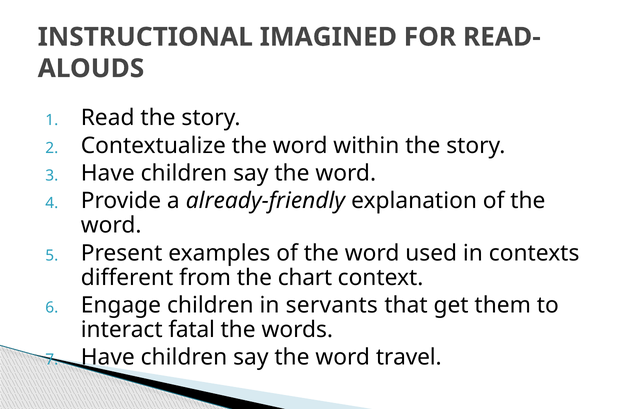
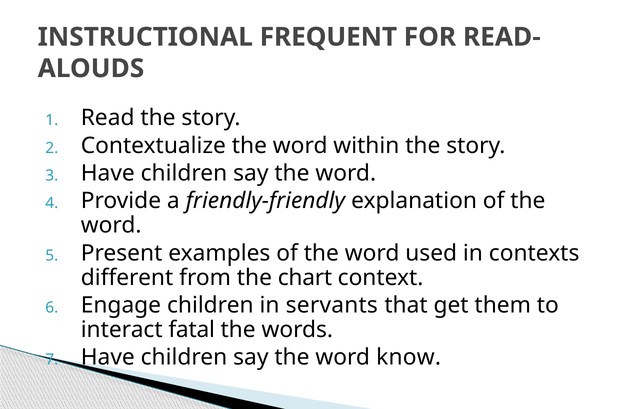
IMAGINED: IMAGINED -> FREQUENT
already-friendly: already-friendly -> friendly-friendly
travel: travel -> know
